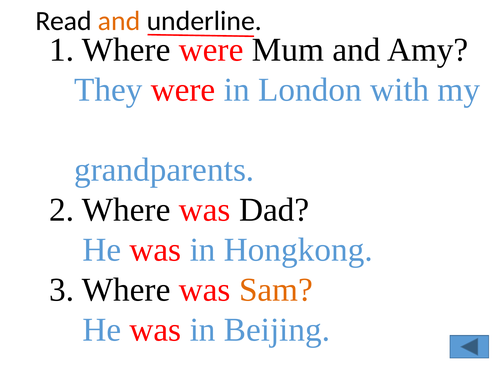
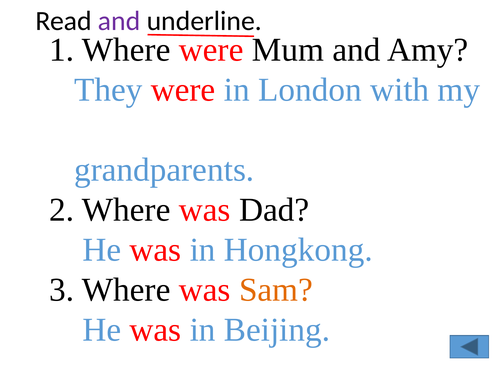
and at (119, 21) colour: orange -> purple
